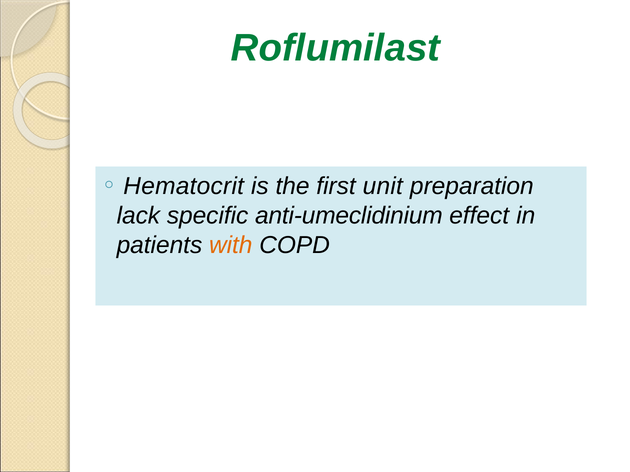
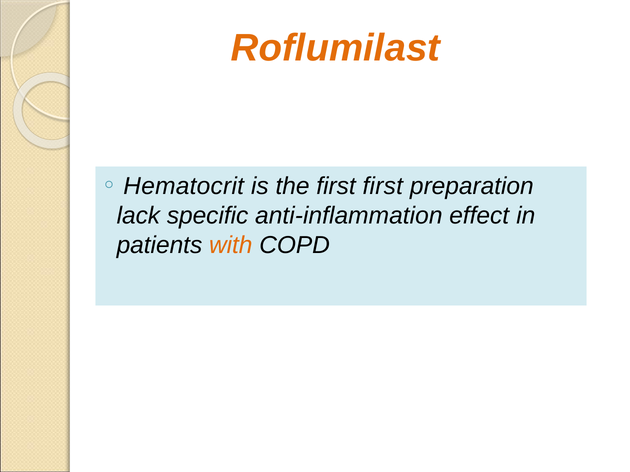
Roflumilast colour: green -> orange
first unit: unit -> first
anti-umeclidinium: anti-umeclidinium -> anti-inflammation
